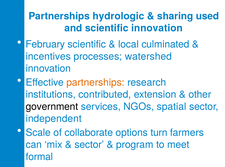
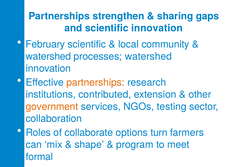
hydrologic: hydrologic -> strengthen
used: used -> gaps
culminated: culminated -> community
incentives at (48, 56): incentives -> watershed
government colour: black -> orange
spatial: spatial -> testing
independent: independent -> collaboration
Scale: Scale -> Roles
sector at (89, 144): sector -> shape
